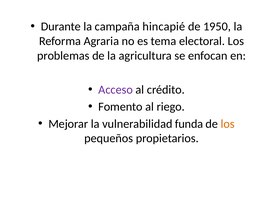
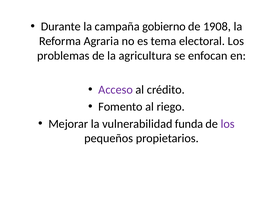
hincapié: hincapié -> gobierno
1950: 1950 -> 1908
los at (228, 124) colour: orange -> purple
